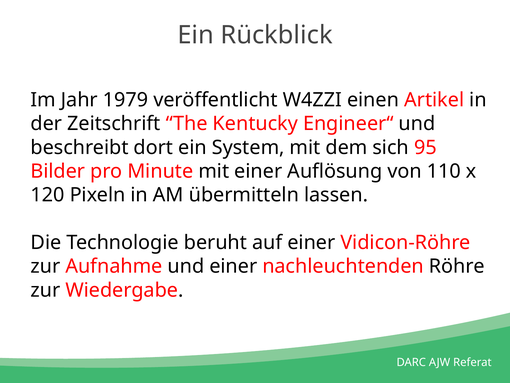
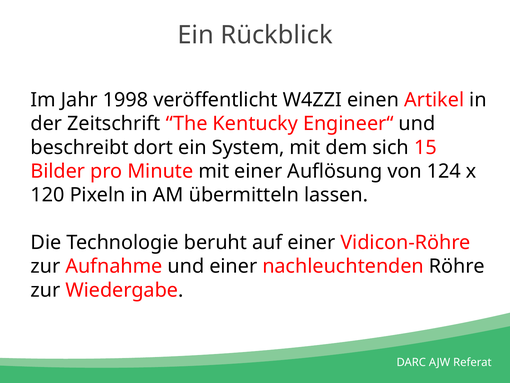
1979: 1979 -> 1998
95: 95 -> 15
110: 110 -> 124
